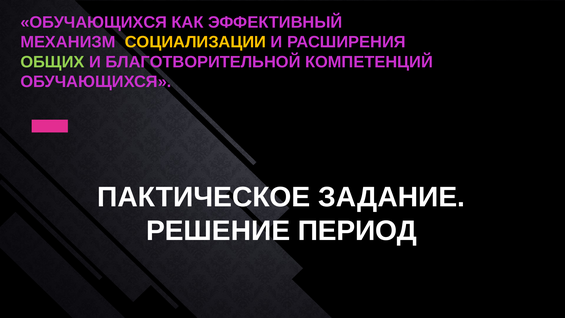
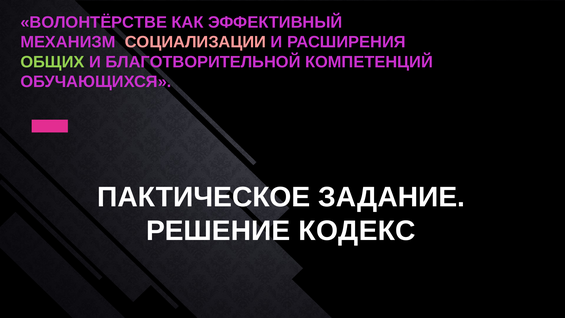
ОБУЧАЮЩИХСЯ at (94, 22): ОБУЧАЮЩИХСЯ -> ВОЛОНТЁРСТВЕ
СОЦИАЛИЗАЦИИ colour: yellow -> pink
ПЕРИОД: ПЕРИОД -> КОДЕКС
